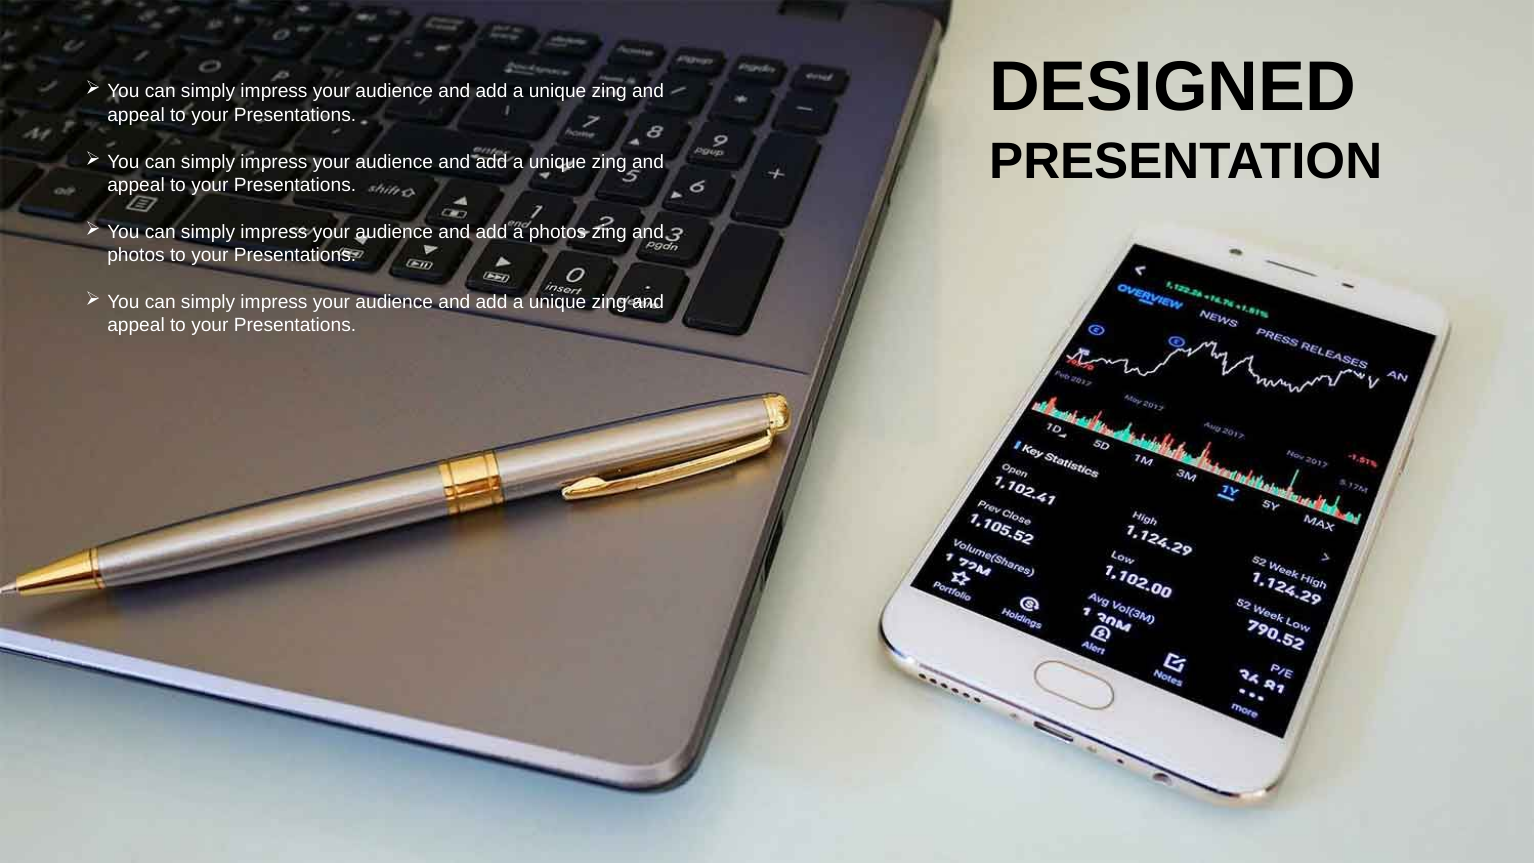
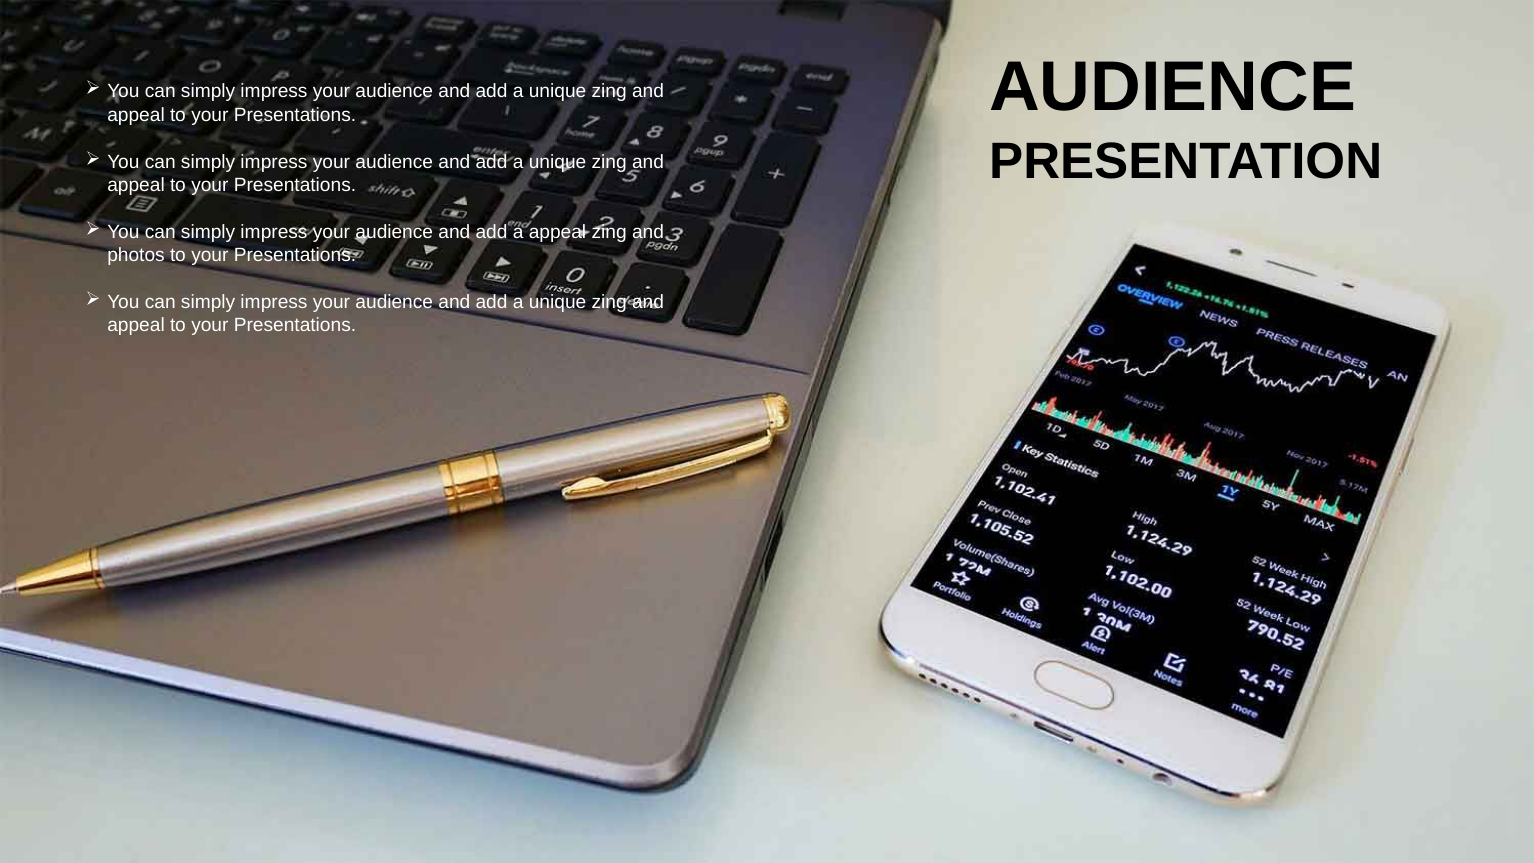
Presentations DESIGNED: DESIGNED -> AUDIENCE
a photos: photos -> appeal
